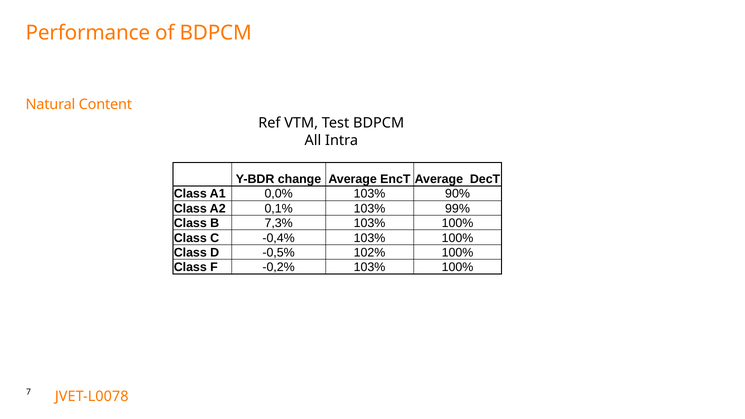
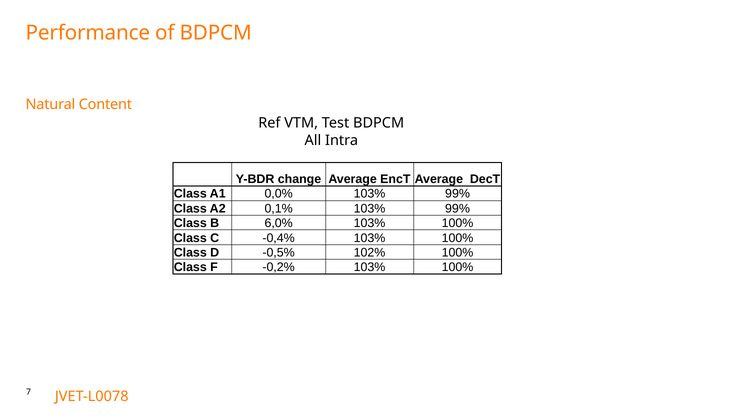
0,0% 103% 90%: 90% -> 99%
7,3%: 7,3% -> 6,0%
